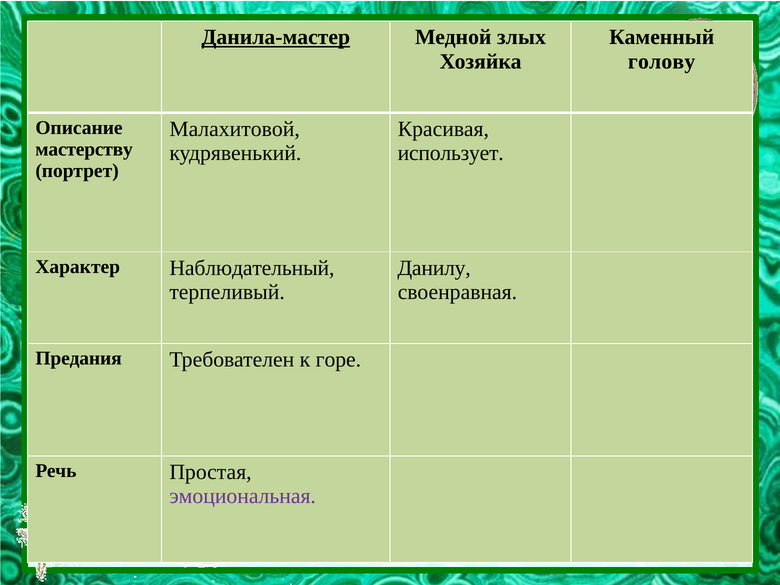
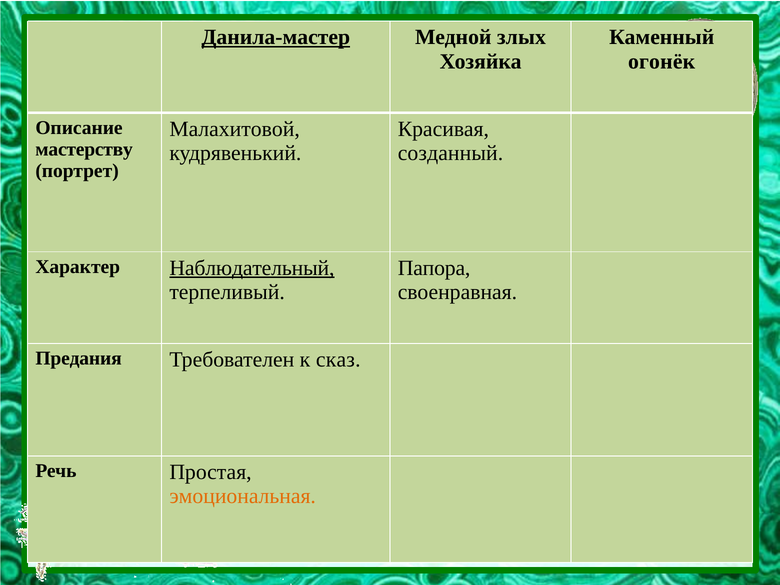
голову: голову -> огонёк
использует: использует -> созданный
Наблюдательный underline: none -> present
Данилу: Данилу -> Папора
горе: горе -> сказ
эмоциональная colour: purple -> orange
